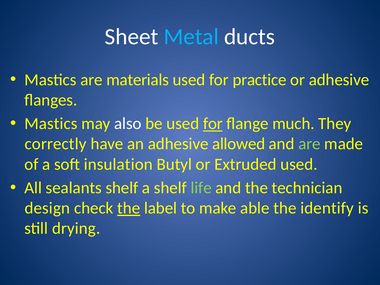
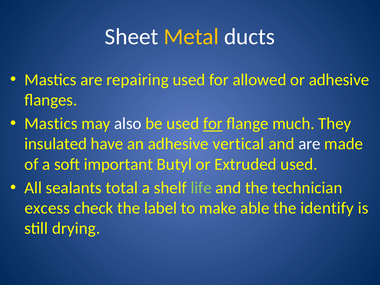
Metal colour: light blue -> yellow
materials: materials -> repairing
practice: practice -> allowed
correctly: correctly -> insulated
allowed: allowed -> vertical
are at (309, 144) colour: light green -> white
insulation: insulation -> important
sealants shelf: shelf -> total
design: design -> excess
the at (129, 208) underline: present -> none
